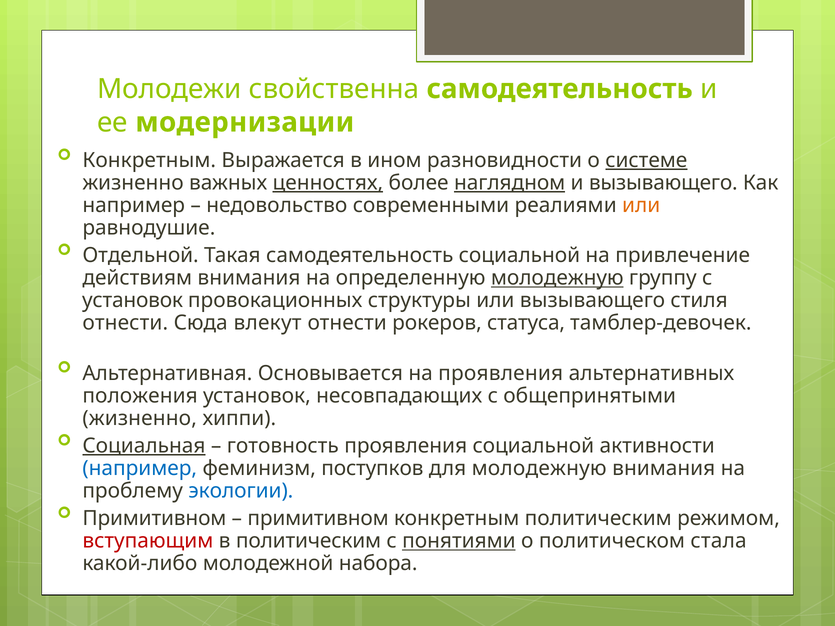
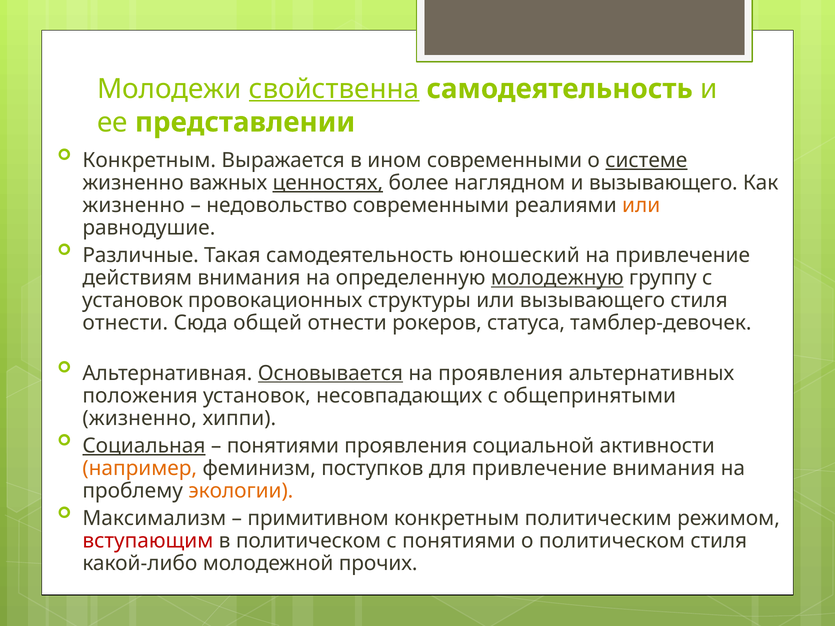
свойственна underline: none -> present
модернизации: модернизации -> представлении
ином разновидности: разновидности -> современными
наглядном underline: present -> none
например at (134, 205): например -> жизненно
Отдельной: Отдельной -> Различные
самодеятельность социальной: социальной -> юношеский
влекут: влекут -> общей
Основывается underline: none -> present
готовность at (283, 446): готовность -> понятиями
например at (140, 468) colour: blue -> orange
для молодежную: молодежную -> привлечение
экологии colour: blue -> orange
Примитивном at (154, 519): Примитивном -> Максимализм
в политическим: политическим -> политическом
понятиями at (459, 541) underline: present -> none
политическом стала: стала -> стиля
набора: набора -> прочих
